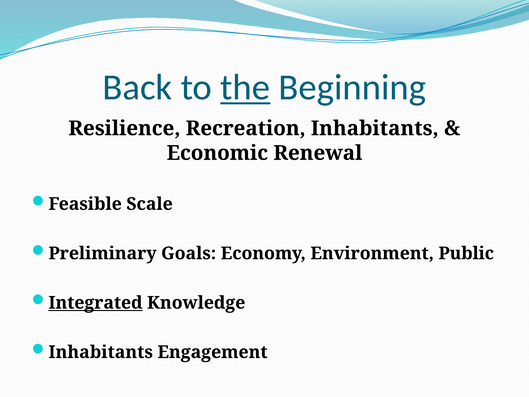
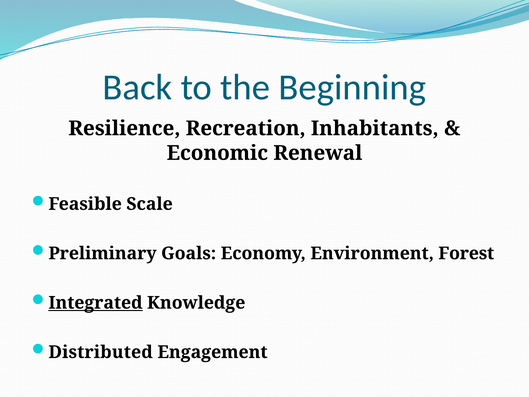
the underline: present -> none
Public: Public -> Forest
Inhabitants at (101, 352): Inhabitants -> Distributed
